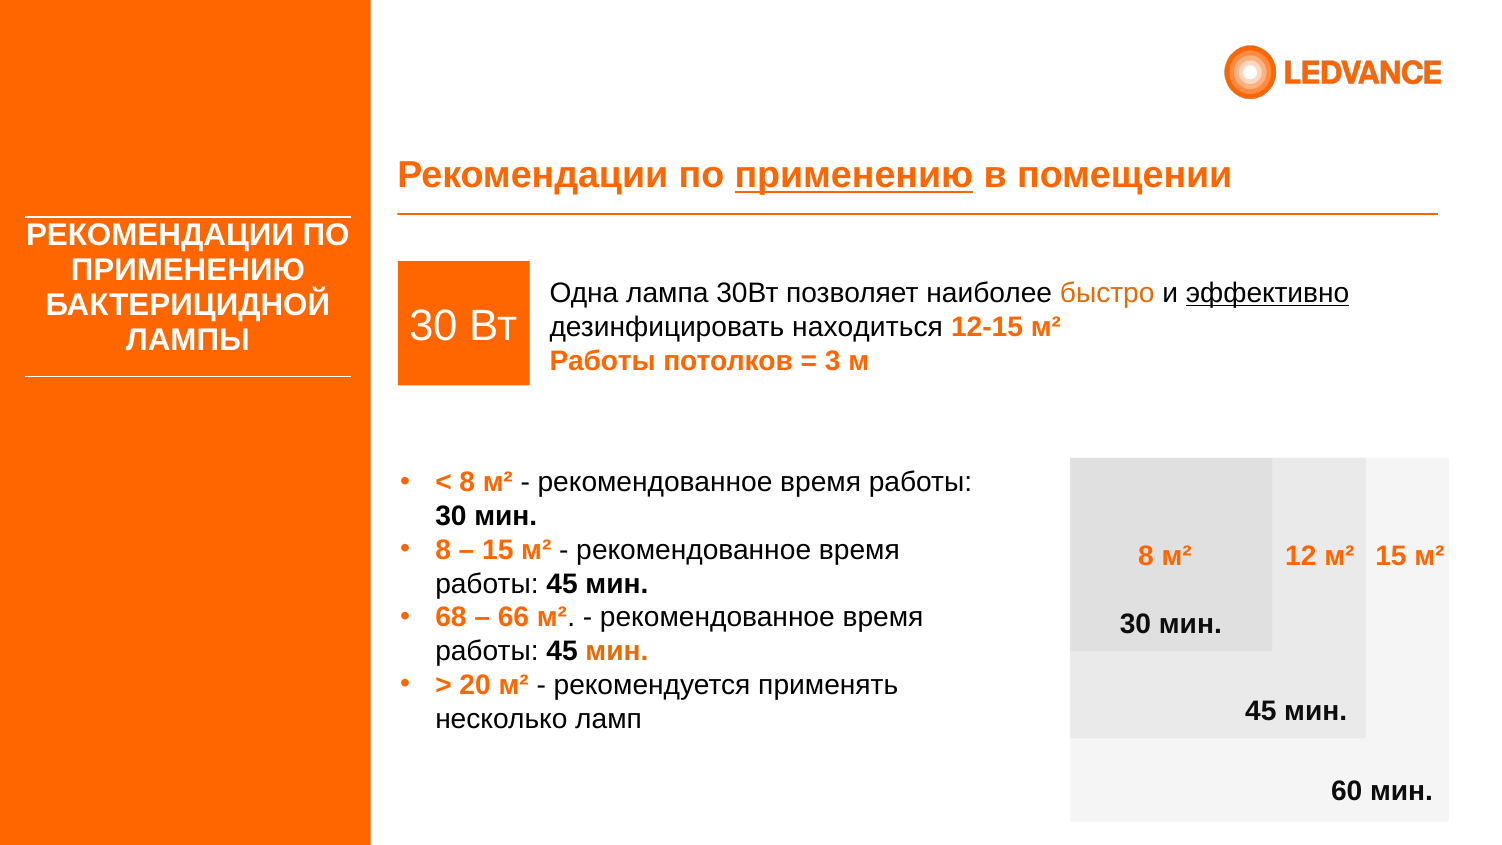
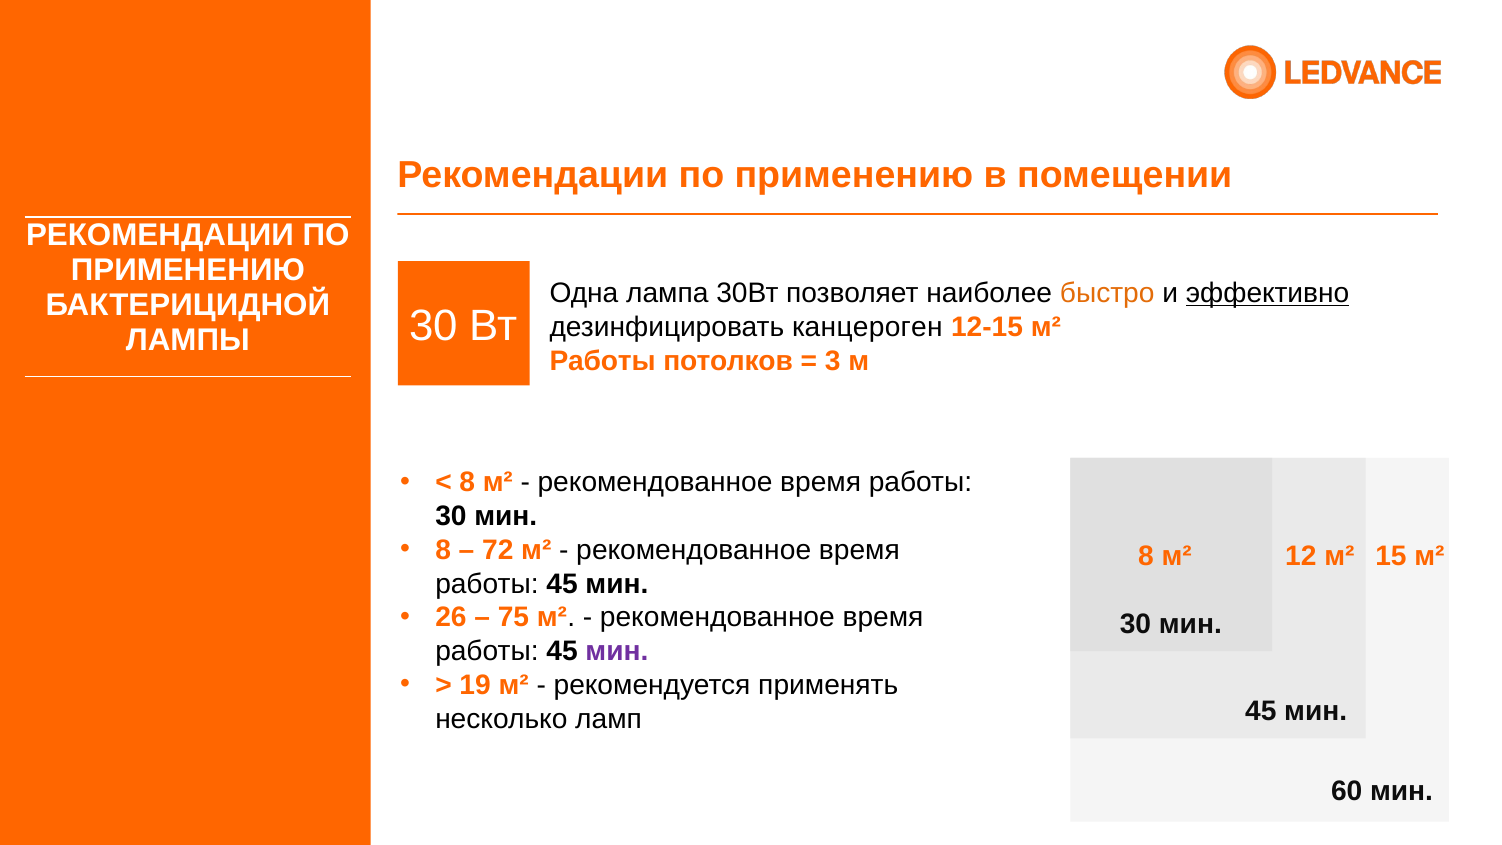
применению at (854, 175) underline: present -> none
находиться: находиться -> канцероген
15 at (498, 550): 15 -> 72
68: 68 -> 26
66: 66 -> 75
мин at (617, 651) colour: orange -> purple
20: 20 -> 19
